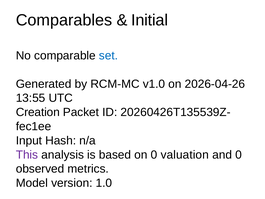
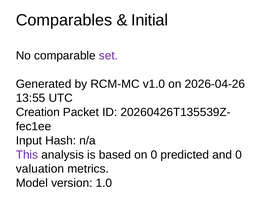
set colour: blue -> purple
valuation: valuation -> predicted
observed: observed -> valuation
